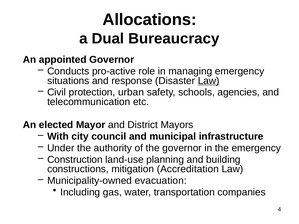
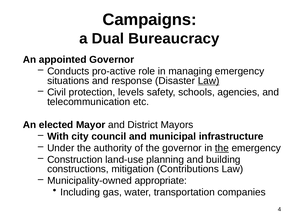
Allocations: Allocations -> Campaigns
urban: urban -> levels
the at (222, 148) underline: none -> present
Accreditation: Accreditation -> Contributions
evacuation: evacuation -> appropriate
